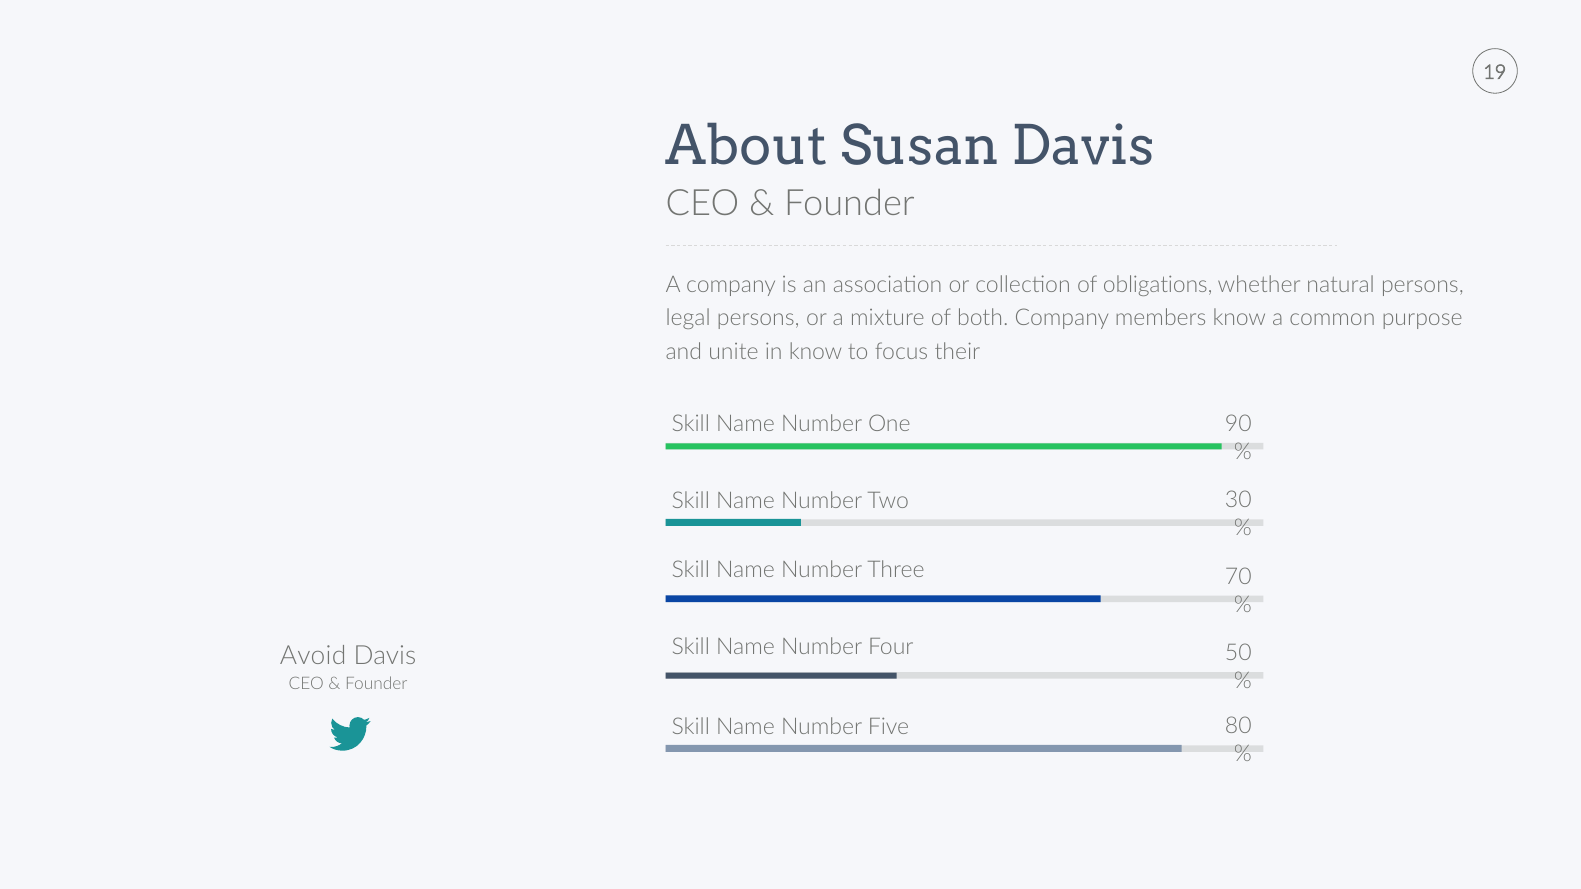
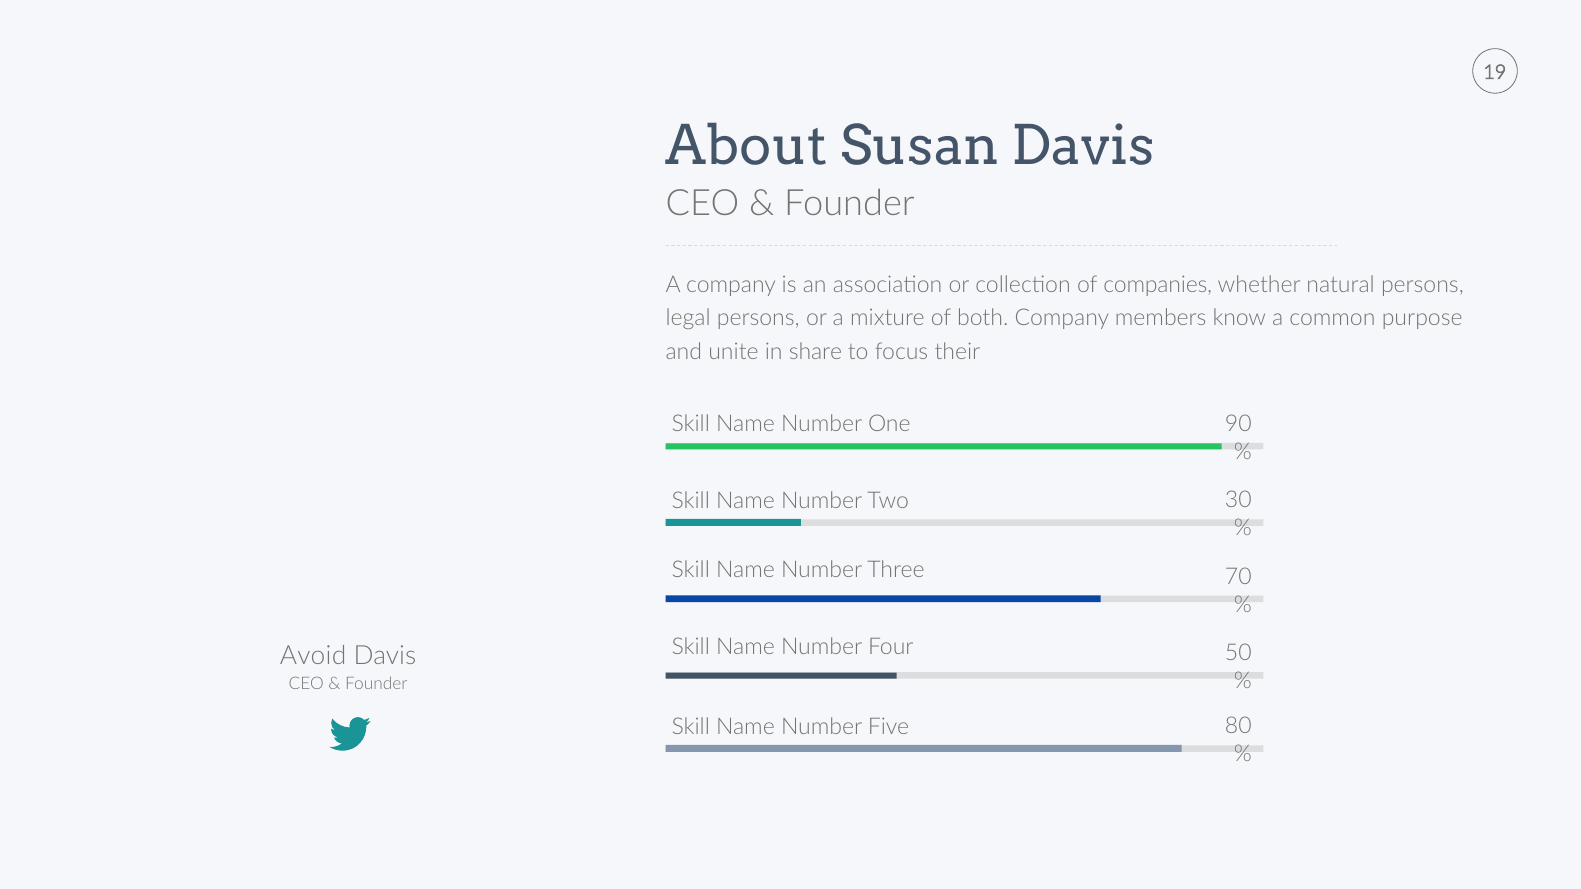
obligations: obligations -> companies
in know: know -> share
